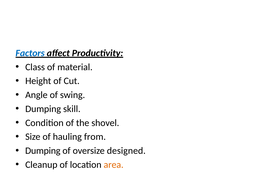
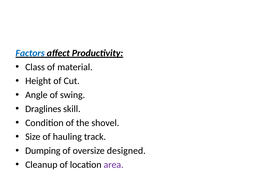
Dumping at (43, 109): Dumping -> Draglines
from: from -> track
area colour: orange -> purple
